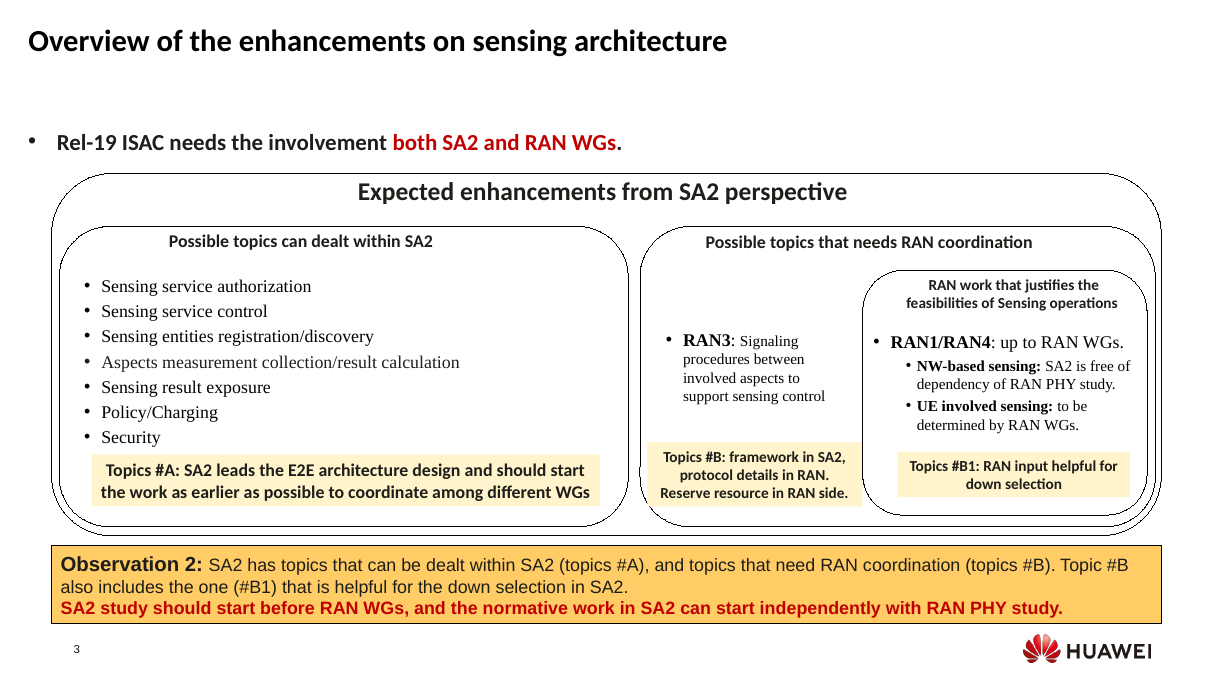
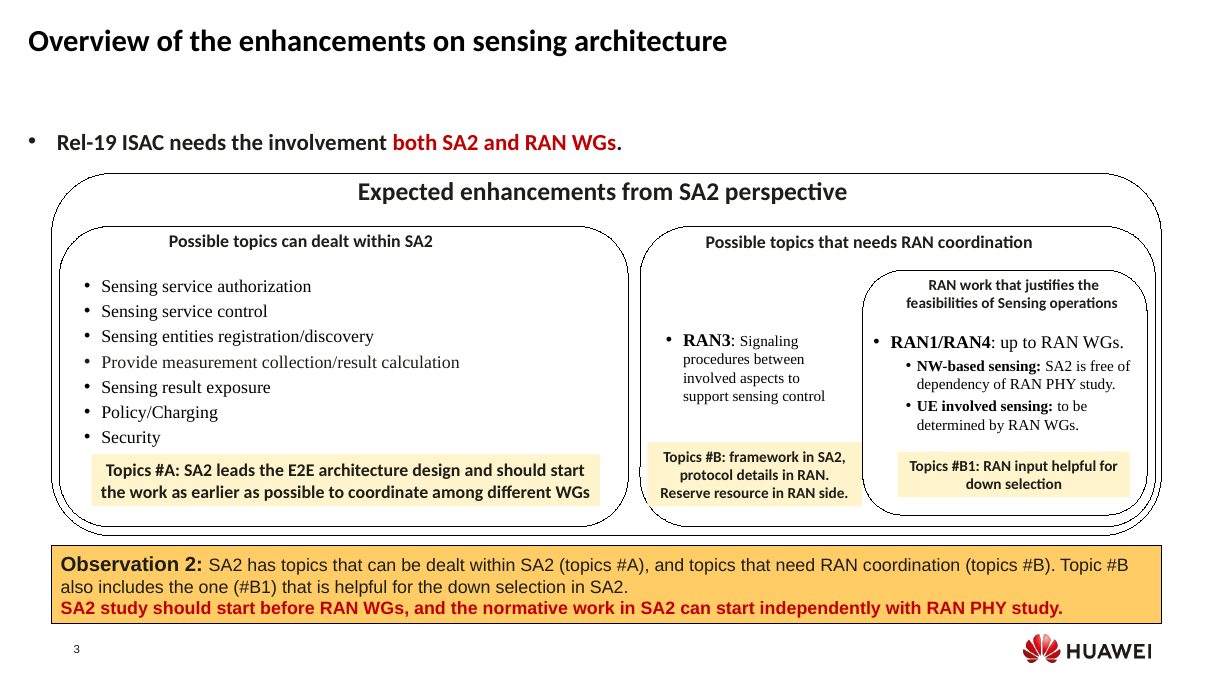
Aspects at (130, 362): Aspects -> Provide
